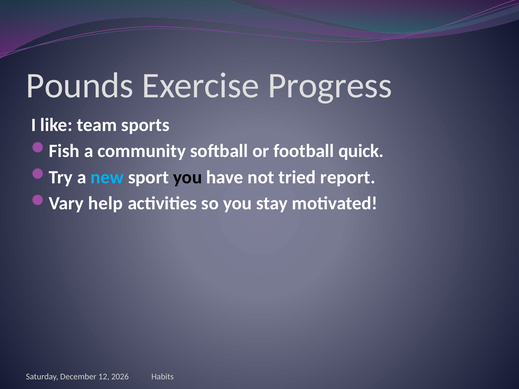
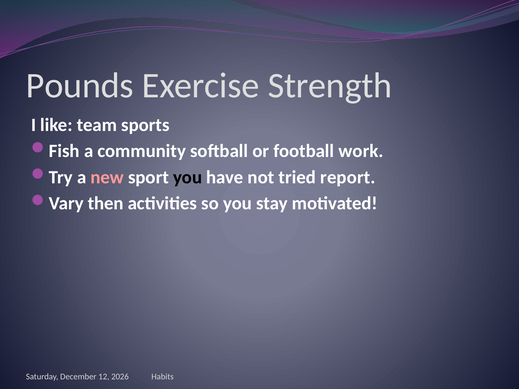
Progress: Progress -> Strength
quick: quick -> work
new colour: light blue -> pink
help: help -> then
